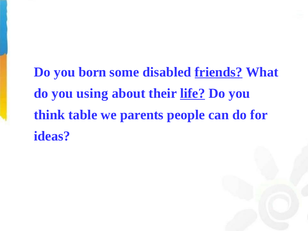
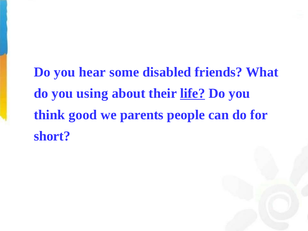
born: born -> hear
friends underline: present -> none
table: table -> good
ideas: ideas -> short
